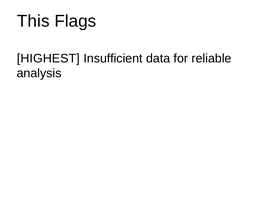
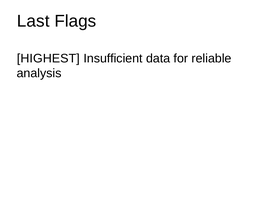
This: This -> Last
